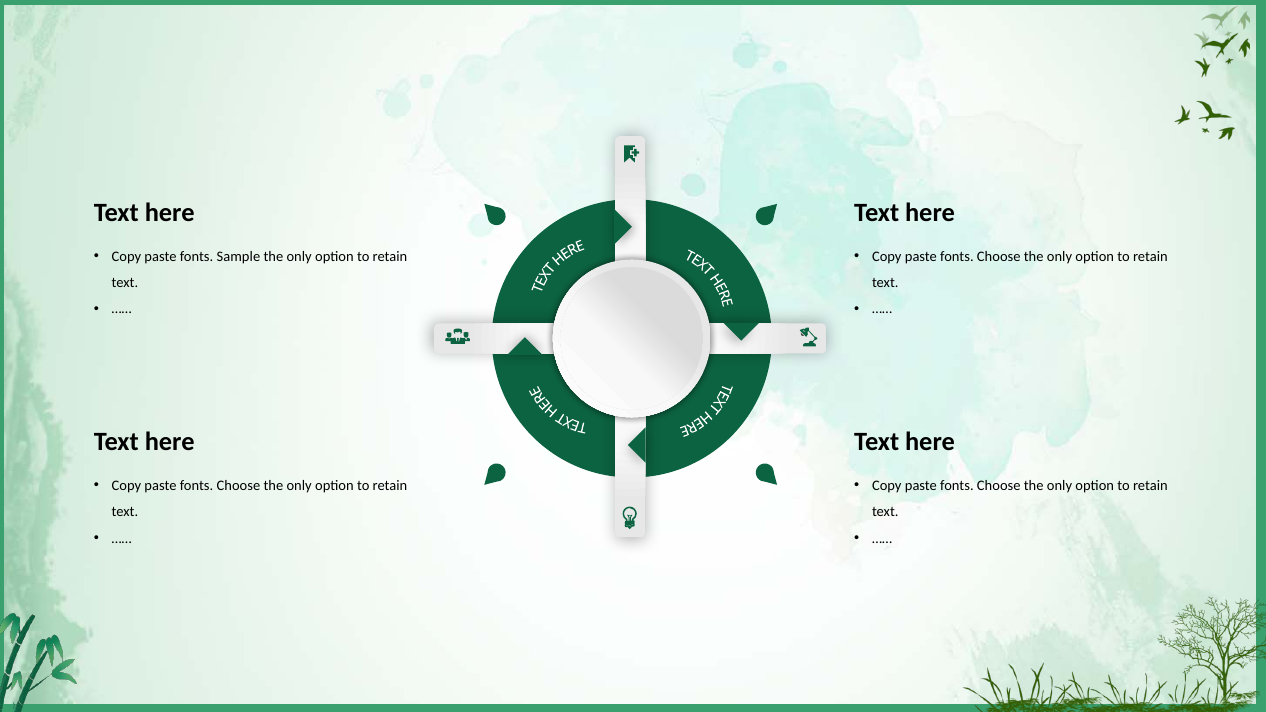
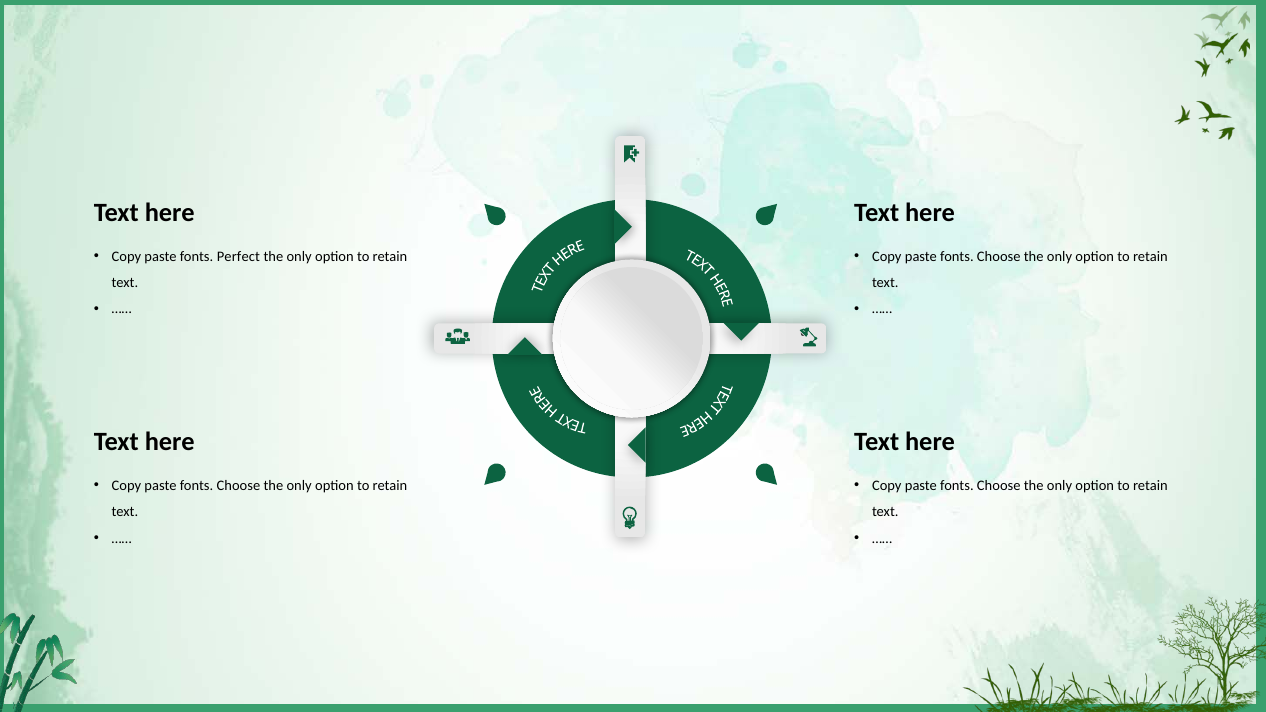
Sample: Sample -> Perfect
